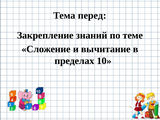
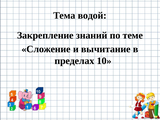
перед: перед -> водой
